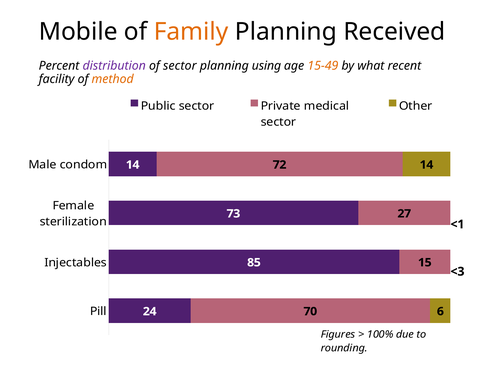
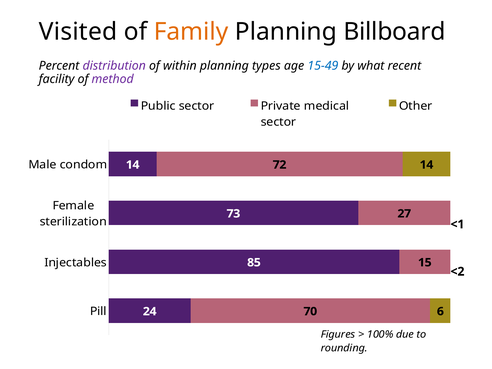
Mobile: Mobile -> Visited
Received: Received -> Billboard
of sector: sector -> within
using: using -> types
15-49 colour: orange -> blue
method colour: orange -> purple
<3: <3 -> <2
